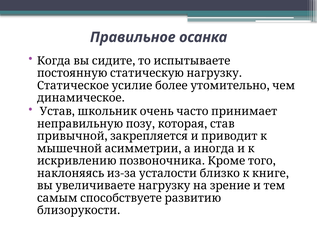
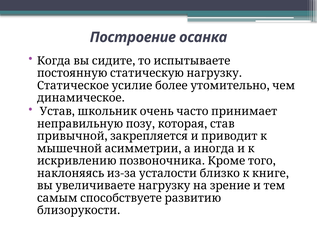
Правильное: Правильное -> Построение
